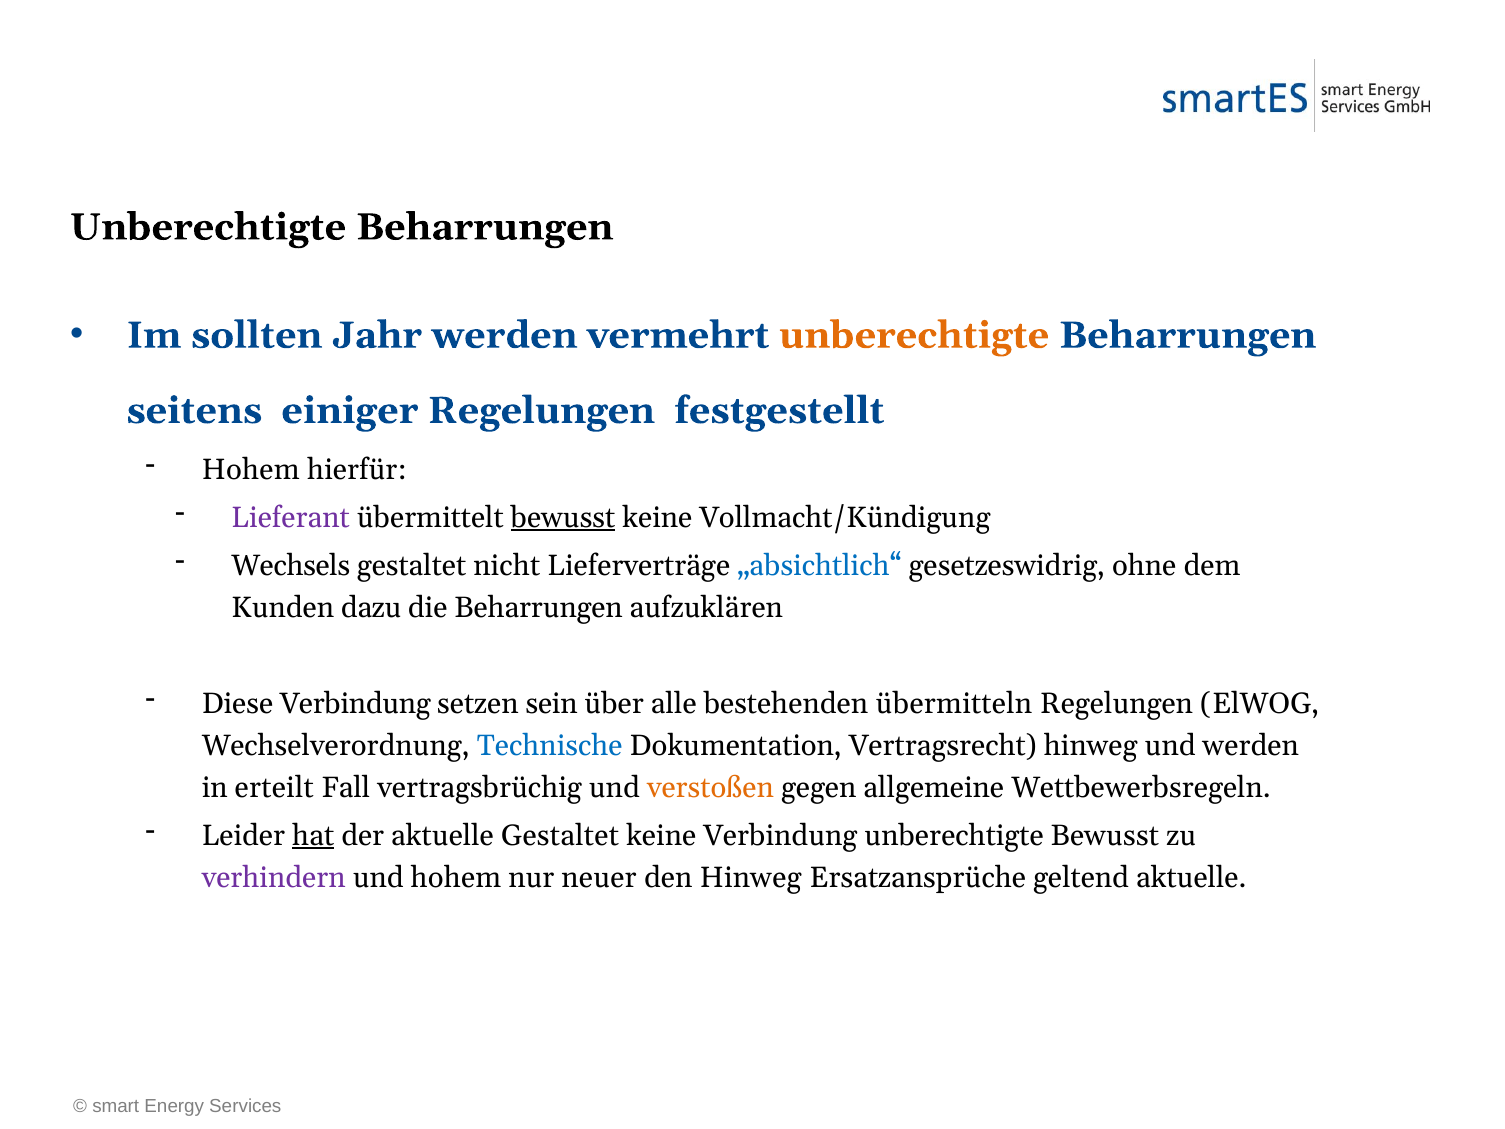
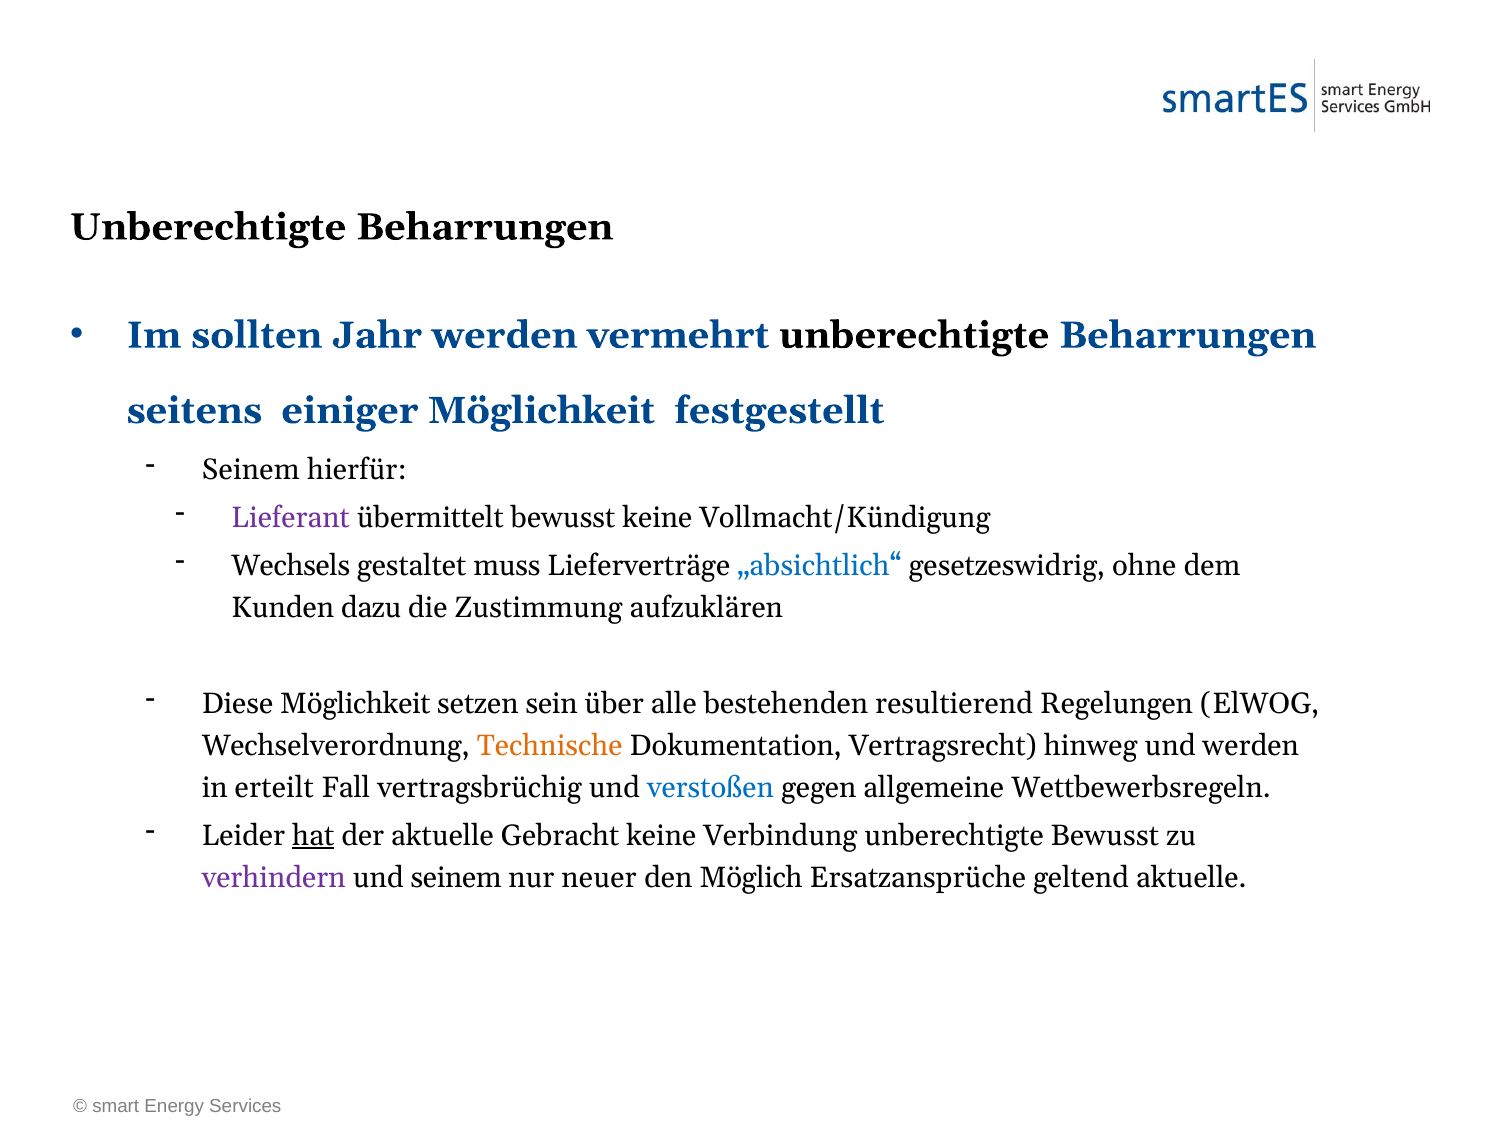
unberechtigte at (914, 335) colour: orange -> black
einiger Regelungen: Regelungen -> Möglichkeit
Hohem at (251, 469): Hohem -> Seinem
bewusst at (563, 517) underline: present -> none
nicht: nicht -> muss
die Beharrungen: Beharrungen -> Zustimmung
Diese Verbindung: Verbindung -> Möglichkeit
übermitteln: übermitteln -> resultierend
Technische colour: blue -> orange
verstoßen colour: orange -> blue
aktuelle Gestaltet: Gestaltet -> Gebracht
und hohem: hohem -> seinem
den Hinweg: Hinweg -> Möglich
